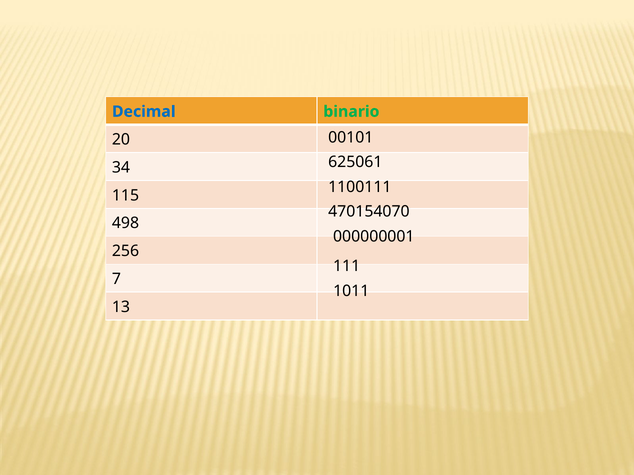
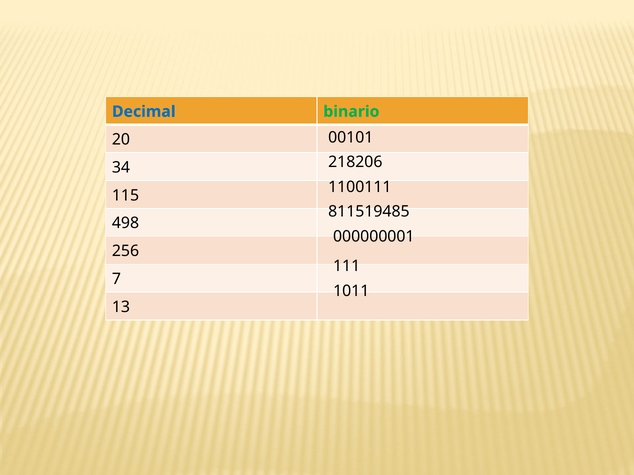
625061: 625061 -> 218206
470154070: 470154070 -> 811519485
